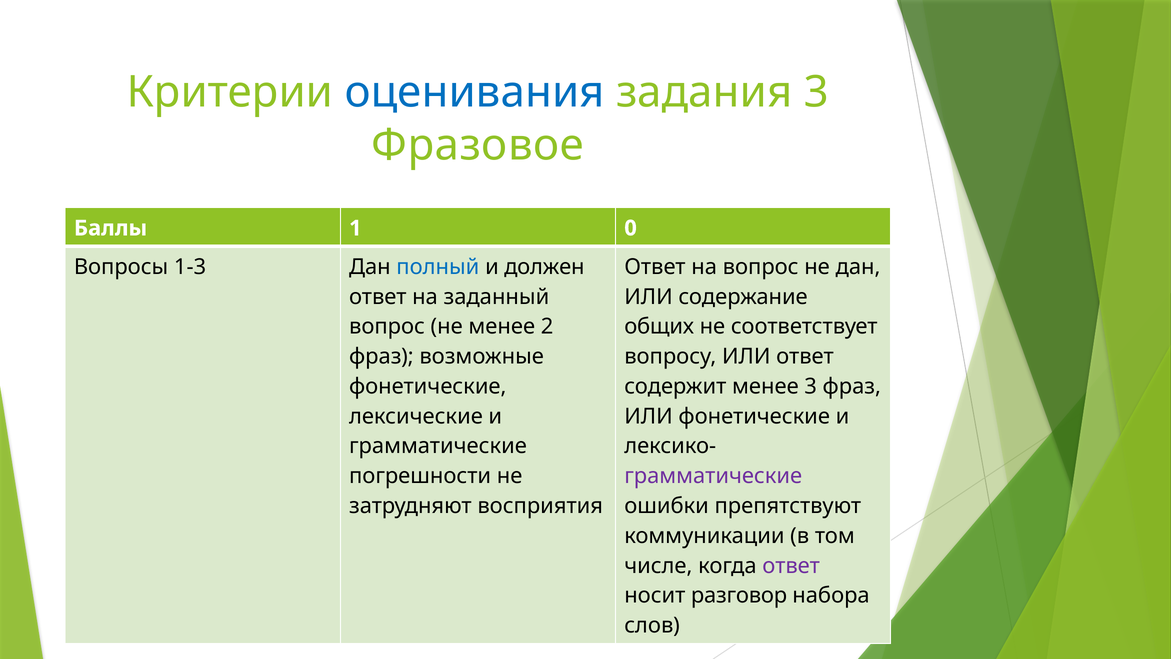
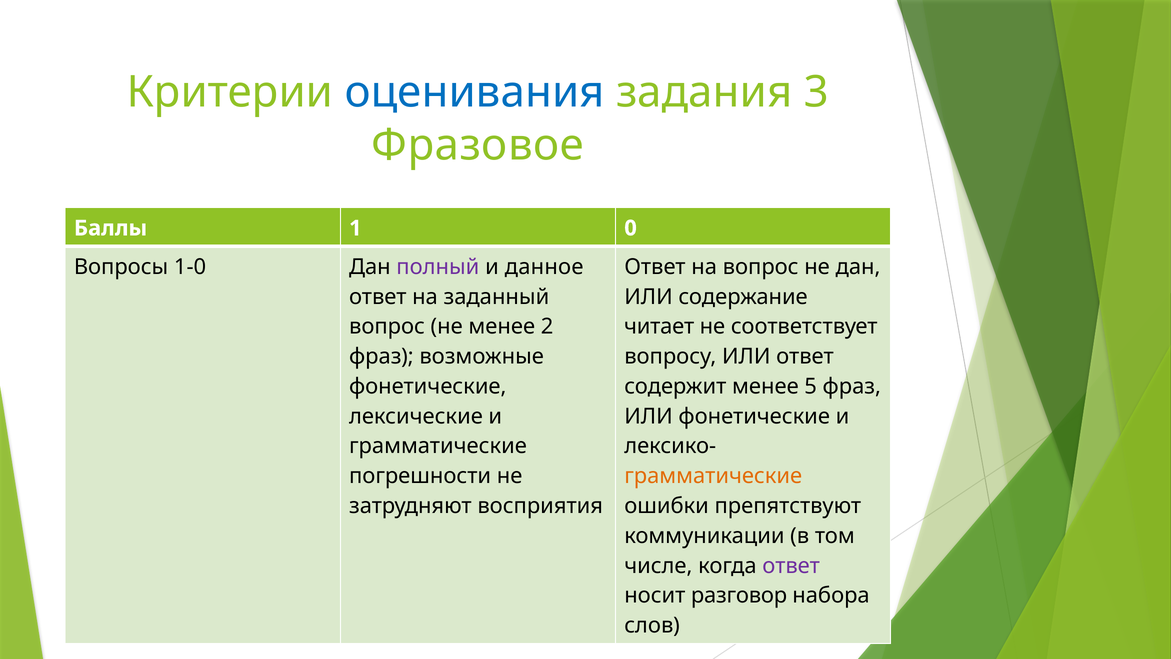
1-3: 1-3 -> 1-0
полный colour: blue -> purple
должен: должен -> данное
общих: общих -> читает
менее 3: 3 -> 5
грамматические at (713, 476) colour: purple -> orange
